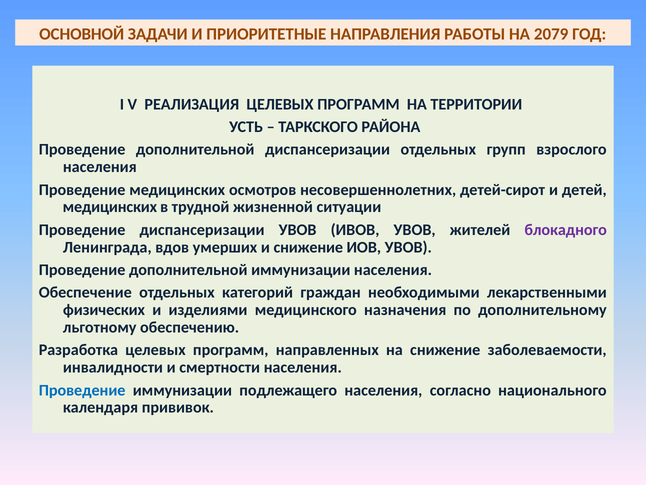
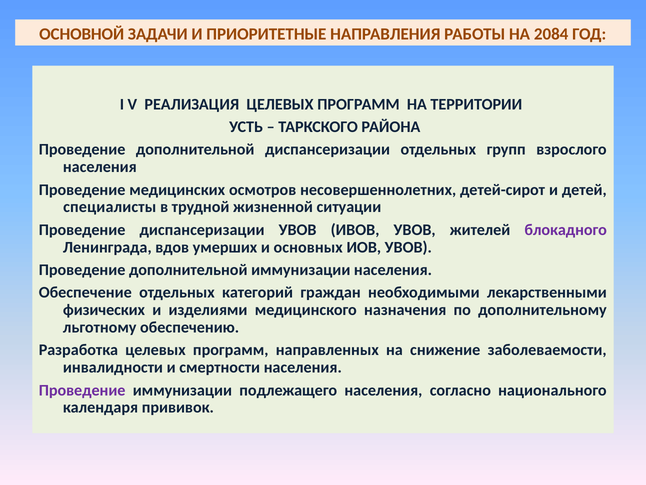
2079: 2079 -> 2084
медицинских at (110, 207): медицинских -> специалисты
и снижение: снижение -> основных
Проведение at (82, 390) colour: blue -> purple
